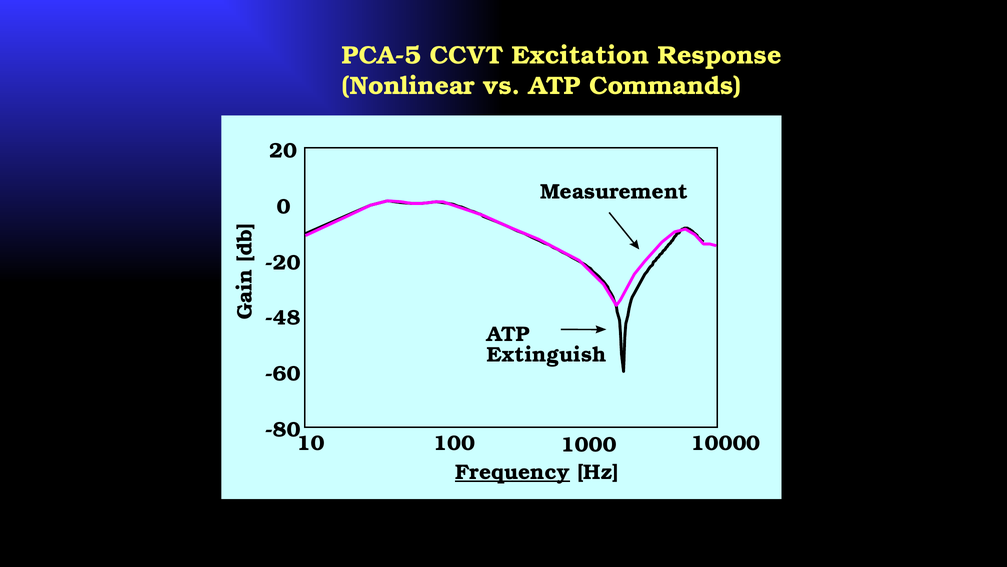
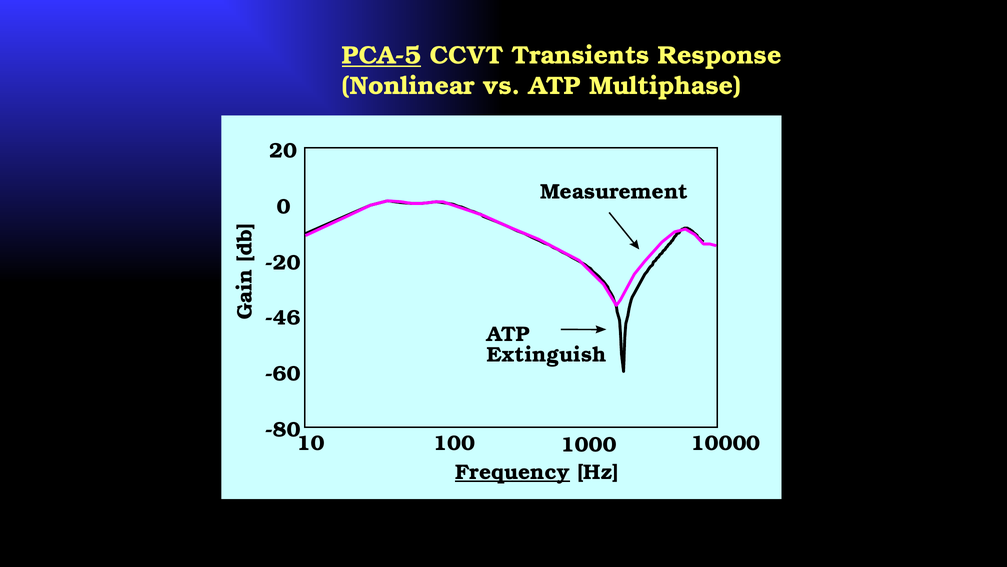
PCA-5 underline: none -> present
Excitation: Excitation -> Transients
Commands: Commands -> Multiphase
-48: -48 -> -46
